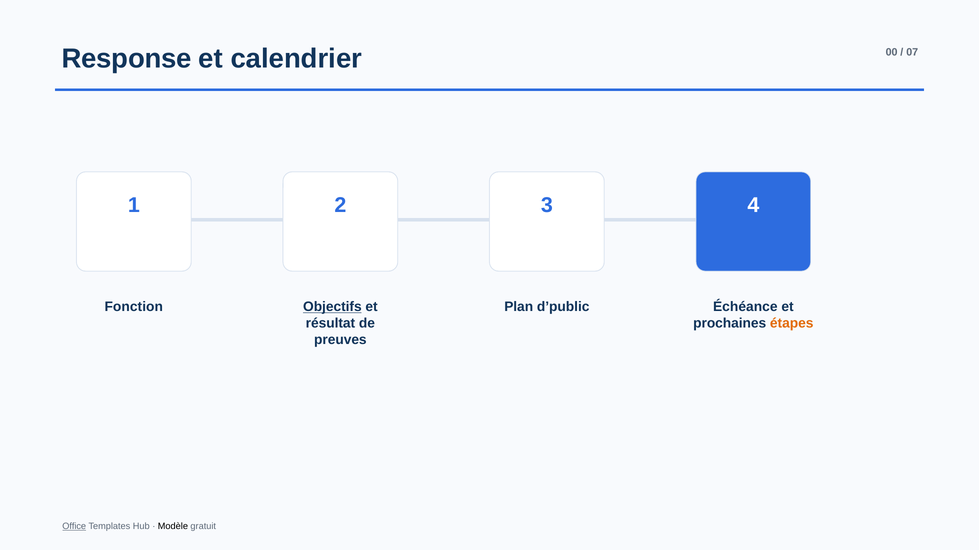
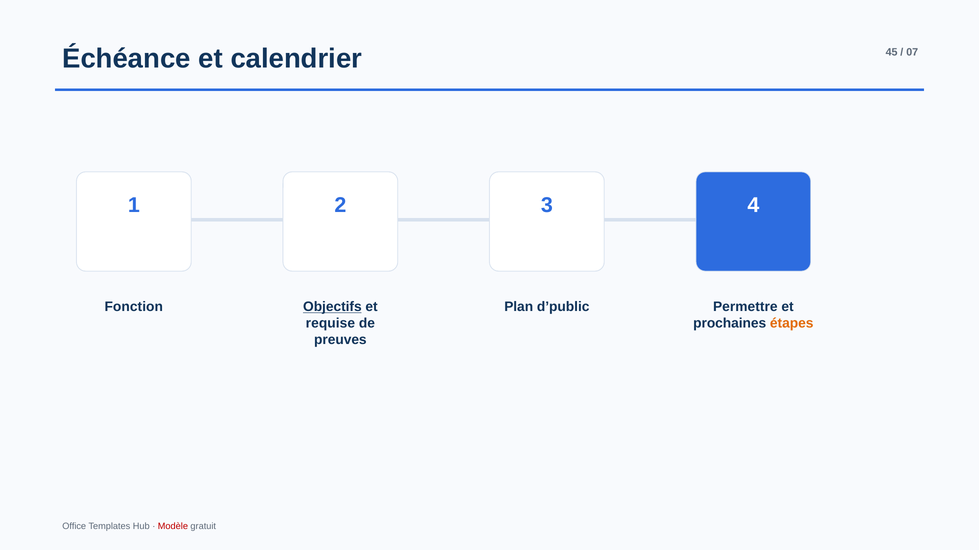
Response: Response -> Échéance
00: 00 -> 45
Échéance: Échéance -> Permettre
résultat: résultat -> requise
Office underline: present -> none
Modèle colour: black -> red
